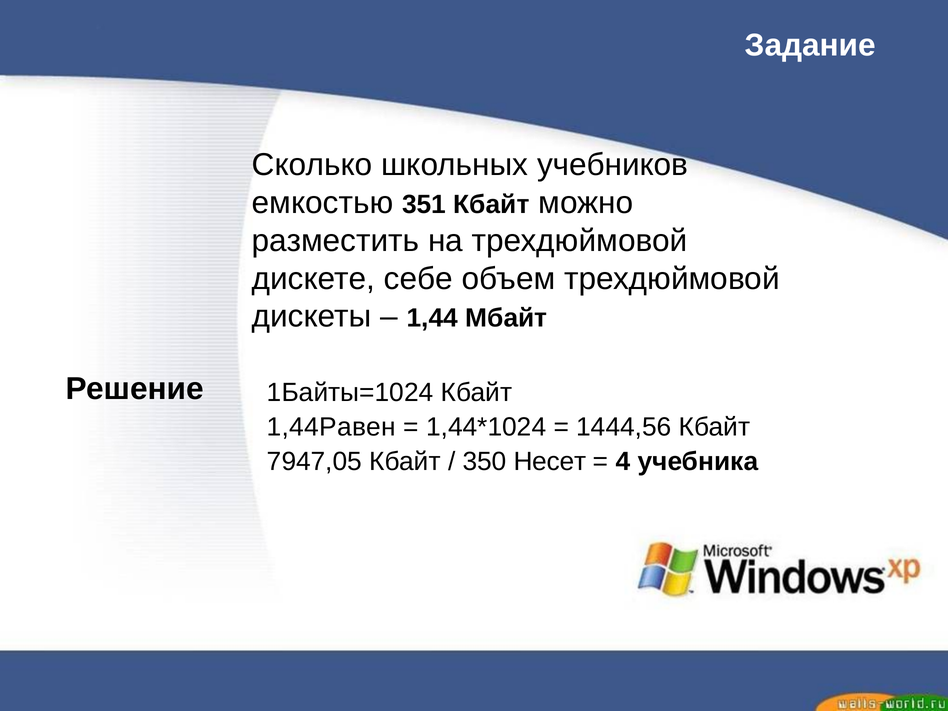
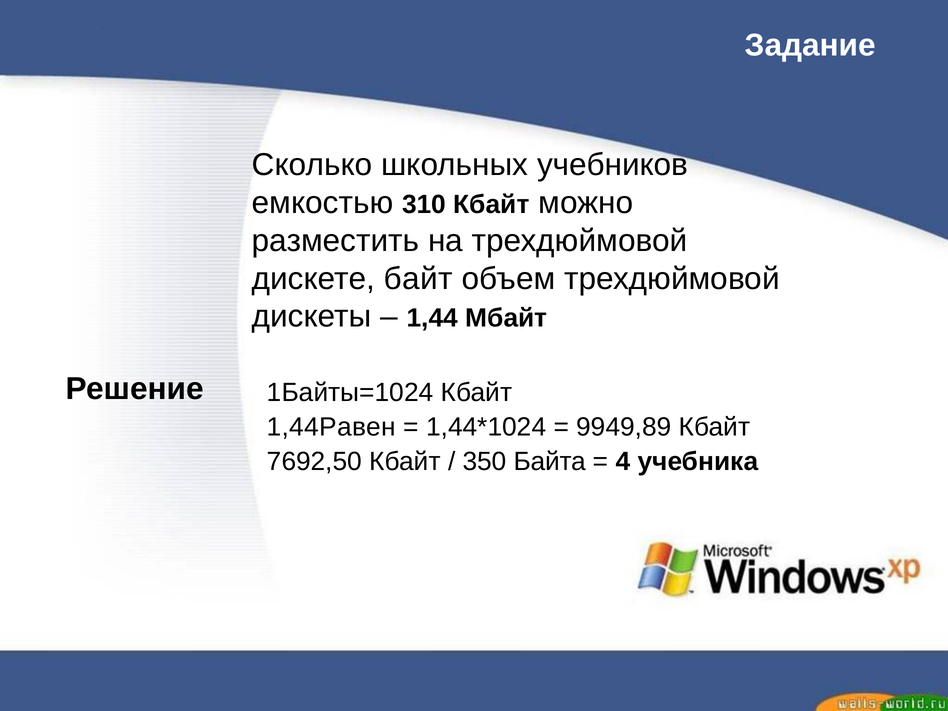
351: 351 -> 310
себе: себе -> байт
1444,56: 1444,56 -> 9949,89
7947,05: 7947,05 -> 7692,50
Несет: Несет -> Байта
